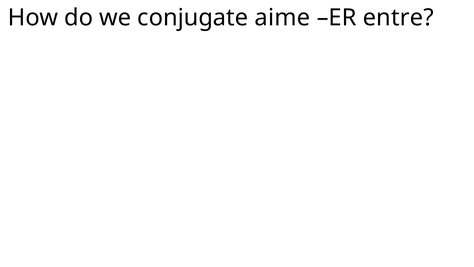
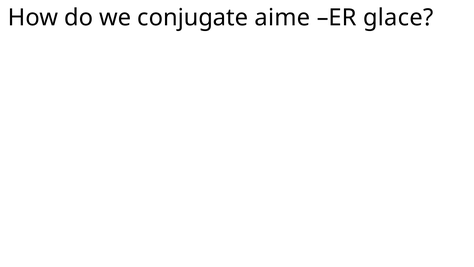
entre: entre -> glace
